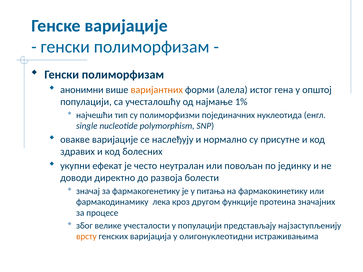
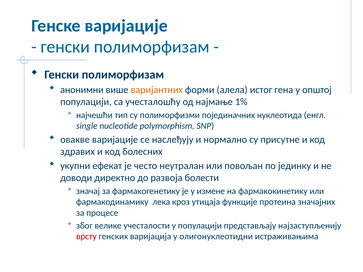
питања: питања -> измене
другом: другом -> утицаја
врсту colour: orange -> red
